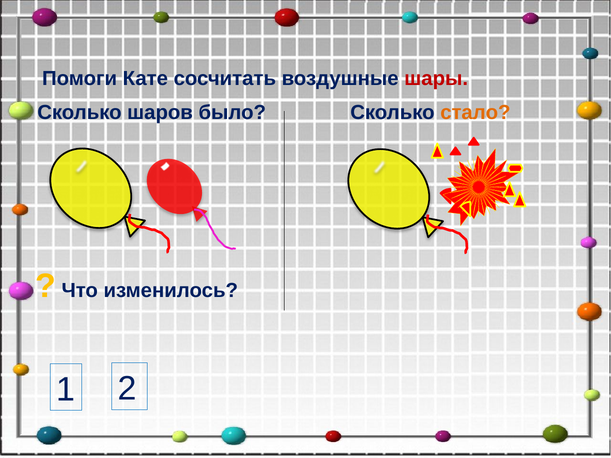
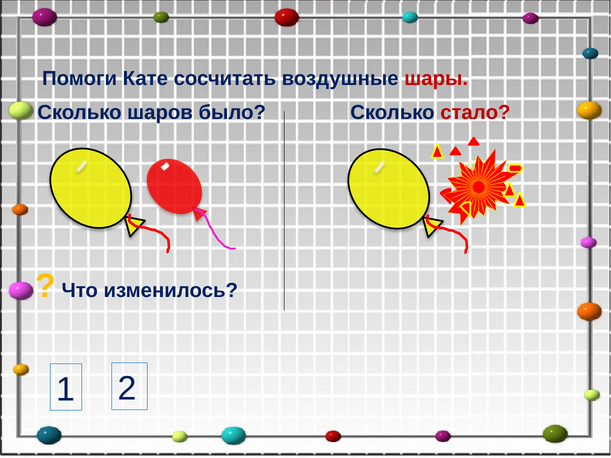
стало colour: orange -> red
